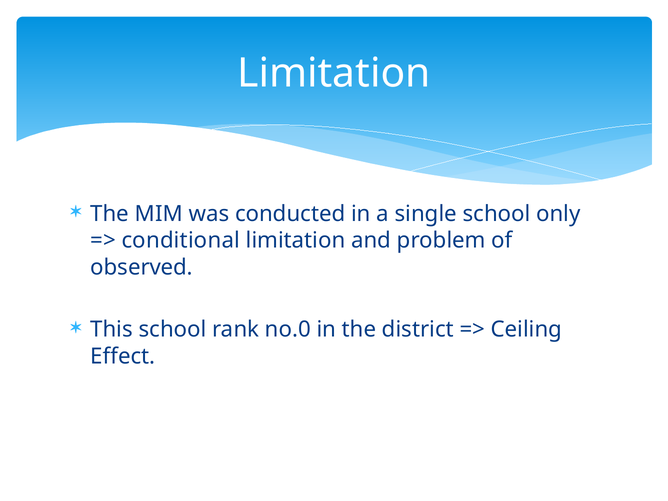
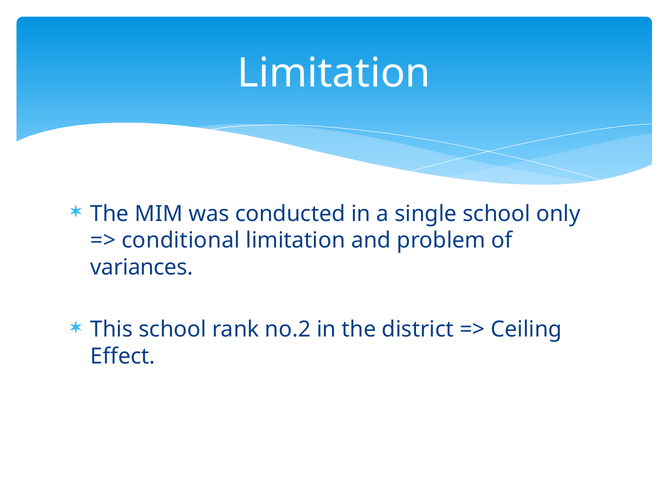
observed: observed -> variances
no.0: no.0 -> no.2
